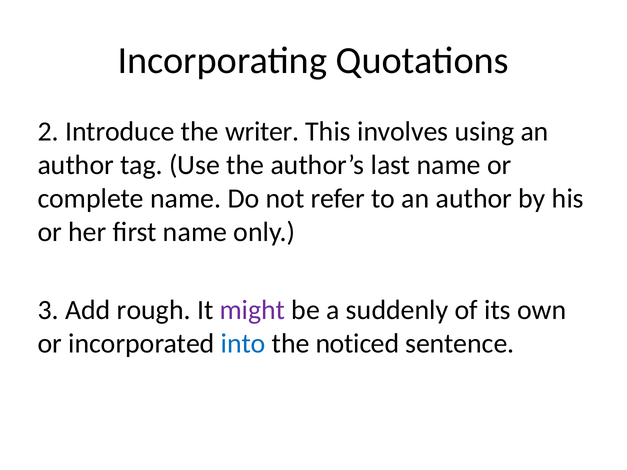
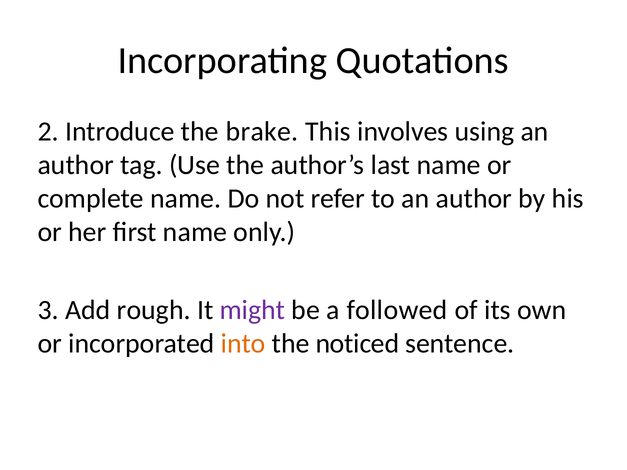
writer: writer -> brake
suddenly: suddenly -> followed
into colour: blue -> orange
